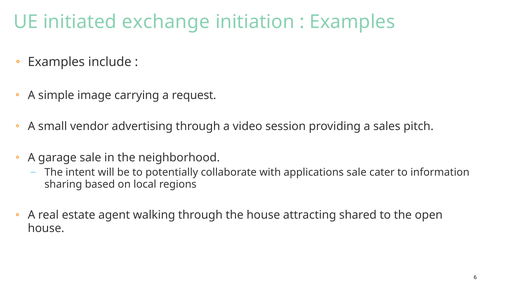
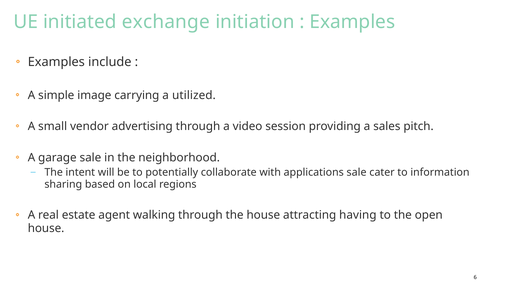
request: request -> utilized
shared: shared -> having
